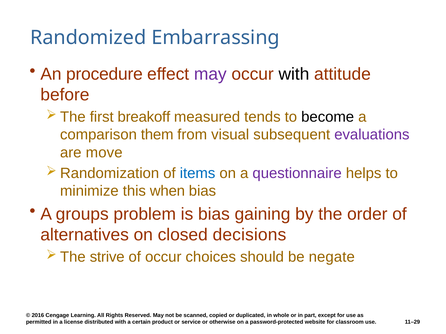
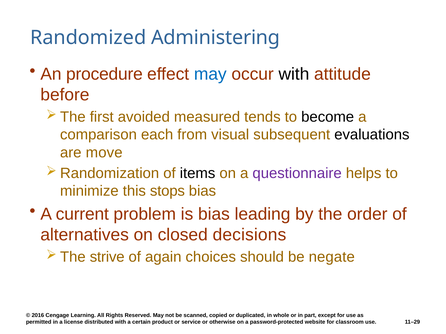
Embarrassing: Embarrassing -> Administering
may at (210, 74) colour: purple -> blue
breakoff: breakoff -> avoided
them: them -> each
evaluations colour: purple -> black
items colour: blue -> black
when: when -> stops
groups: groups -> current
gaining: gaining -> leading
of occur: occur -> again
